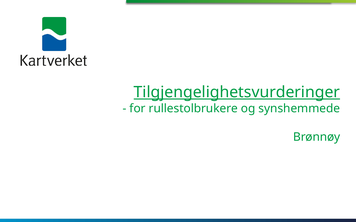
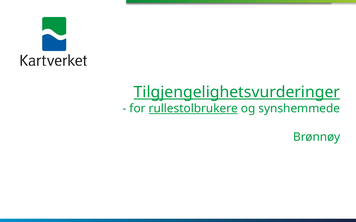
rullestolbrukere underline: none -> present
